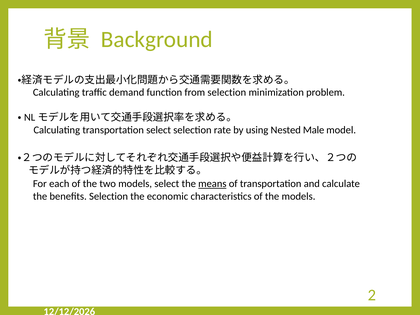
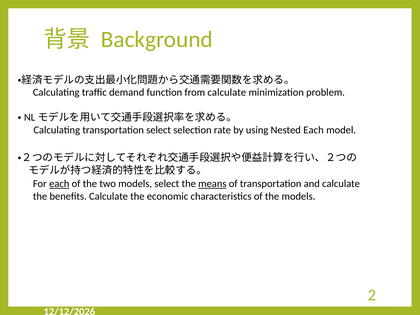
from selection: selection -> calculate
Nested Male: Male -> Each
each at (59, 184) underline: none -> present
benefits Selection: Selection -> Calculate
